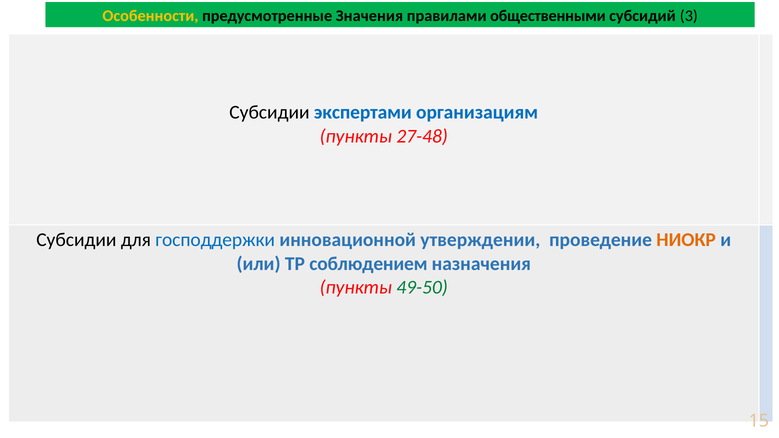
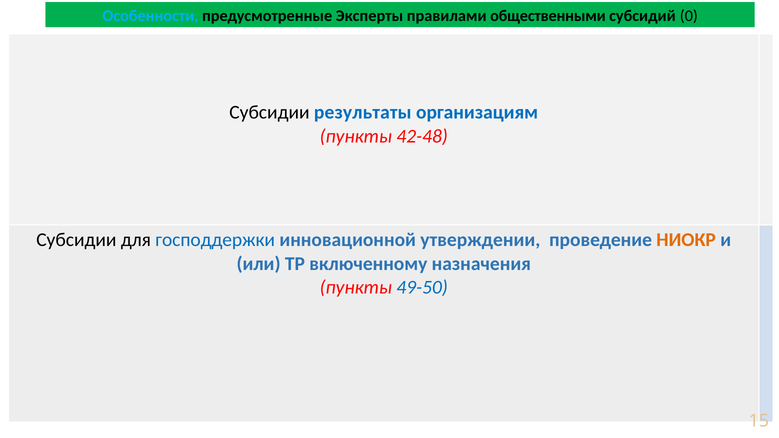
Особенности colour: yellow -> light blue
Значения: Значения -> Эксперты
3: 3 -> 0
экспертами: экспертами -> результаты
27-48: 27-48 -> 42-48
соблюдением: соблюдением -> включенному
49-50 colour: green -> blue
